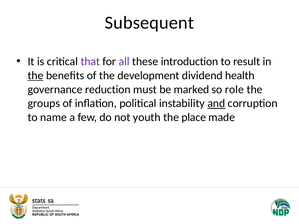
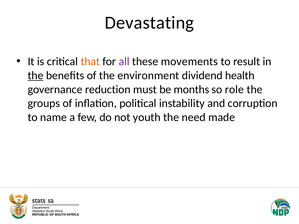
Subsequent: Subsequent -> Devastating
that colour: purple -> orange
introduction: introduction -> movements
development: development -> environment
marked: marked -> months
and underline: present -> none
place: place -> need
